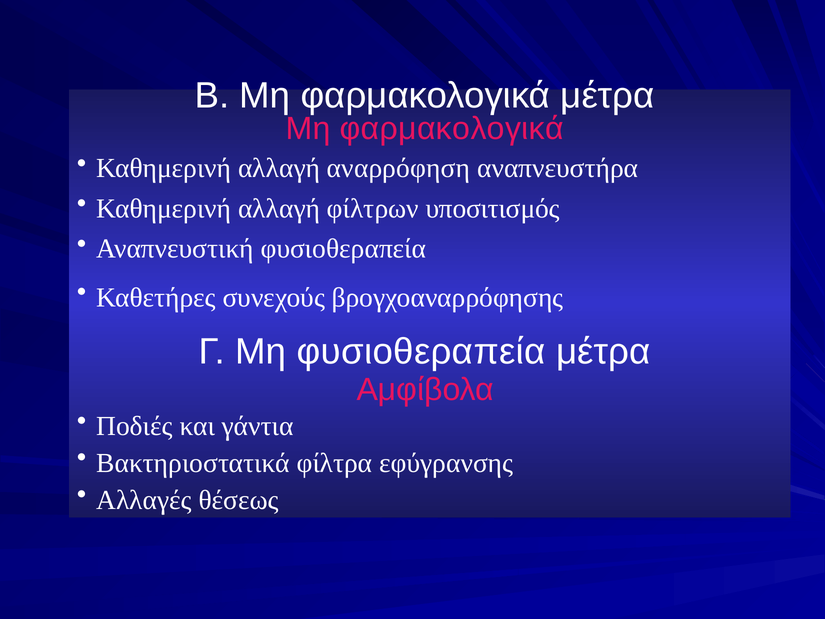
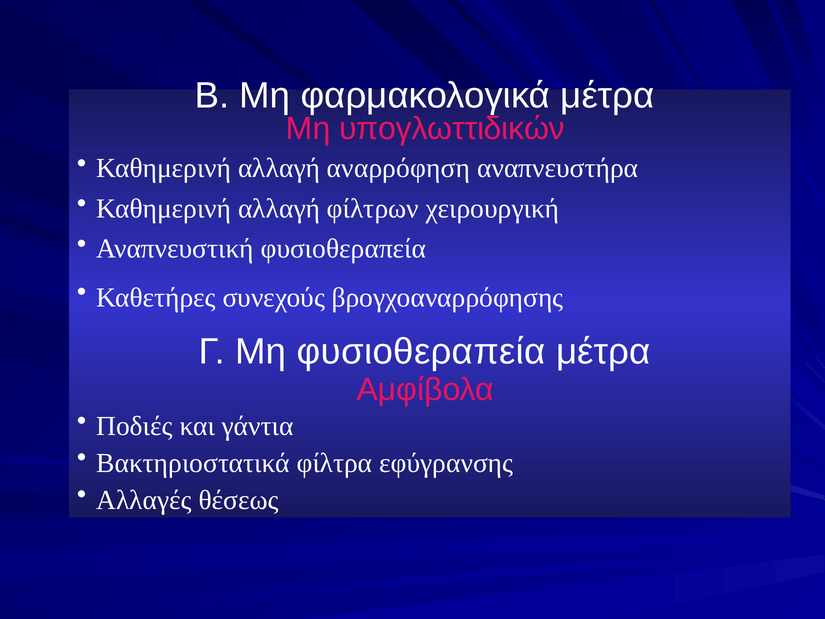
φαρμακολογικά at (452, 129): φαρμακολογικά -> υπογλωττιδικών
υποσιτισμός: υποσιτισμός -> χειρουργική
